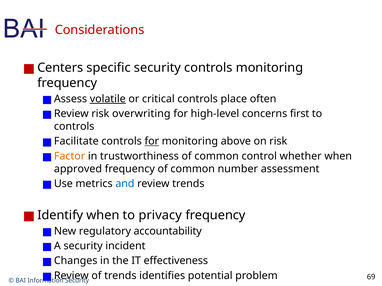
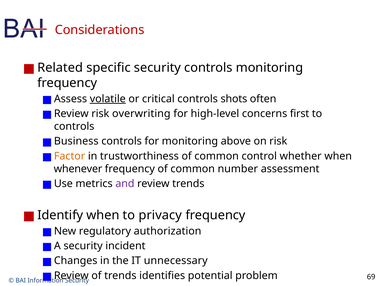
Centers: Centers -> Related
place: place -> shots
Facilitate: Facilitate -> Business
for at (152, 141) underline: present -> none
approved: approved -> whenever
and colour: blue -> purple
accountability: accountability -> authorization
effectiveness: effectiveness -> unnecessary
